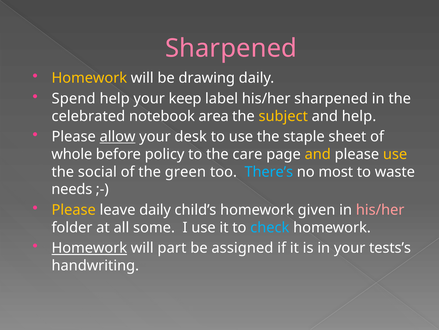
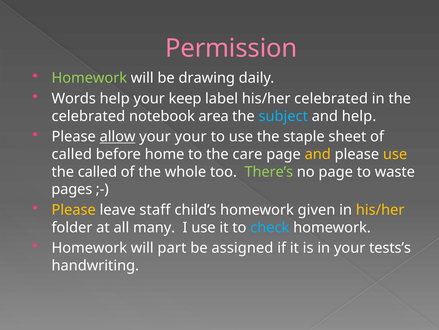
Sharpened at (231, 48): Sharpened -> Permission
Homework at (89, 78) colour: yellow -> light green
Spend: Spend -> Words
his/her sharpened: sharpened -> celebrated
subject colour: yellow -> light blue
your desk: desk -> your
whole at (72, 154): whole -> called
policy: policy -> home
the social: social -> called
green: green -> whole
There’s colour: light blue -> light green
no most: most -> page
needs: needs -> pages
leave daily: daily -> staff
his/her at (380, 210) colour: pink -> yellow
some: some -> many
Homework at (89, 248) underline: present -> none
